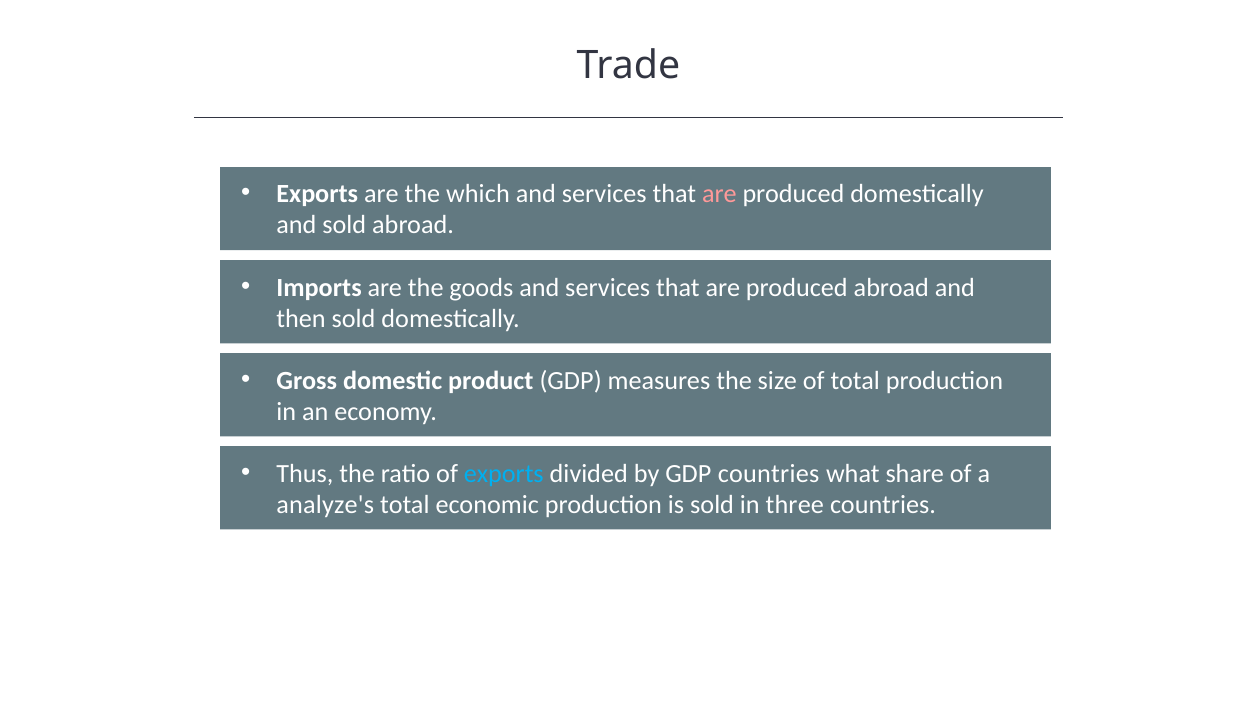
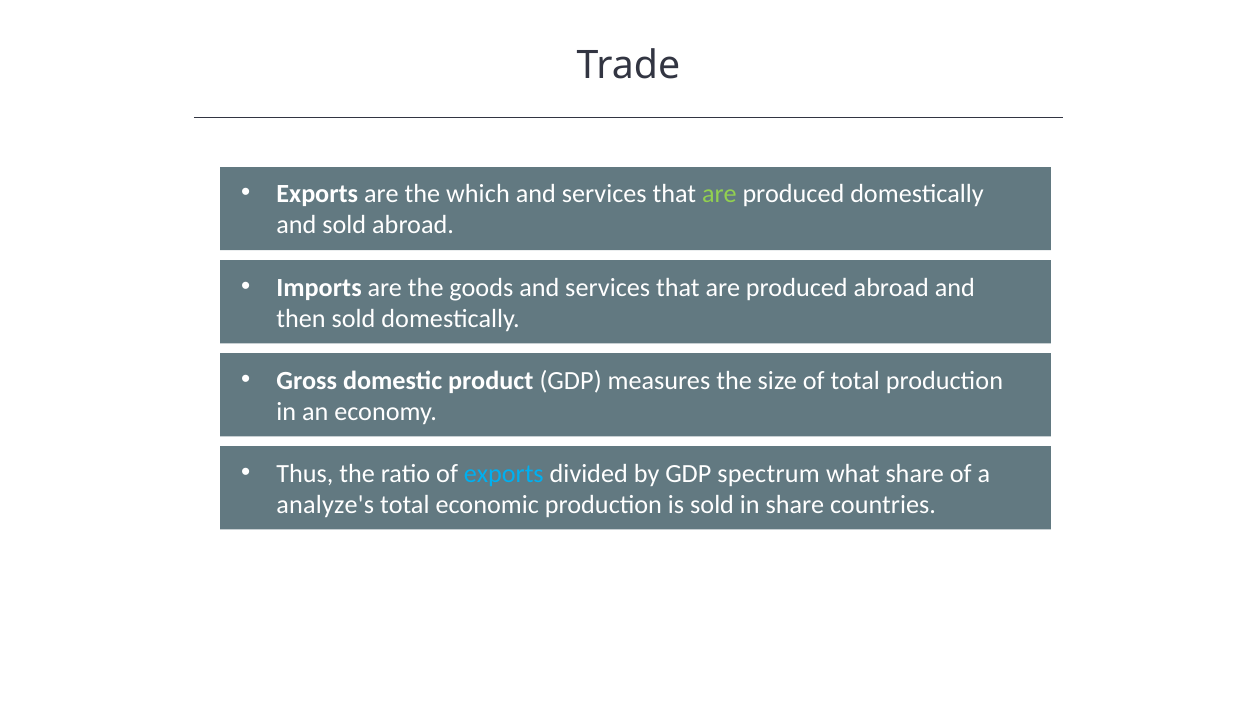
are at (719, 194) colour: pink -> light green
GDP countries: countries -> spectrum
in three: three -> share
